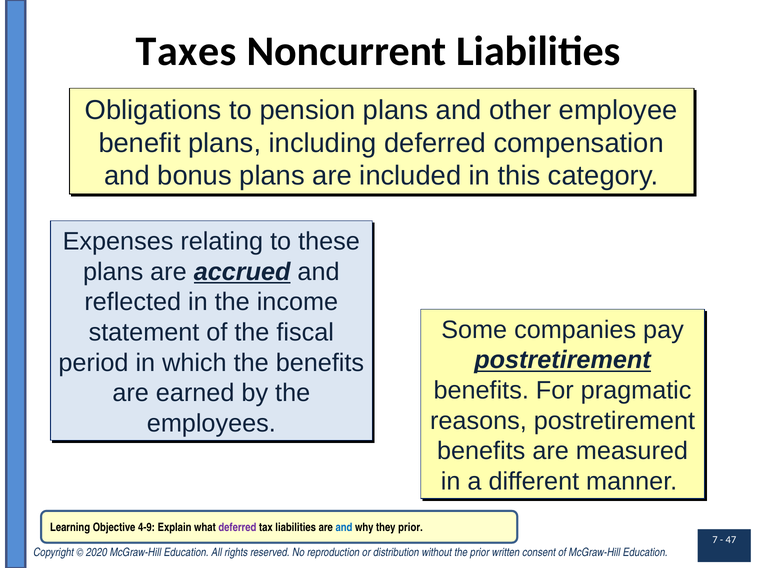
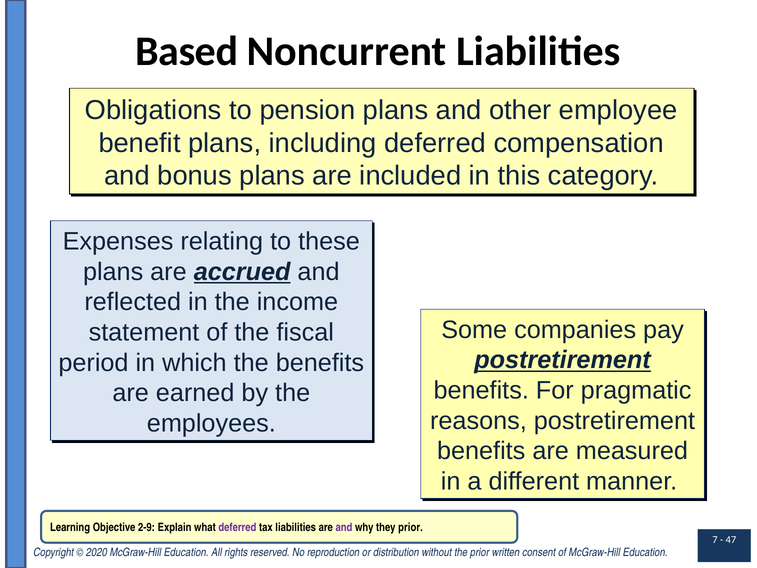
Taxes: Taxes -> Based
4-9: 4-9 -> 2-9
and at (344, 527) colour: blue -> purple
